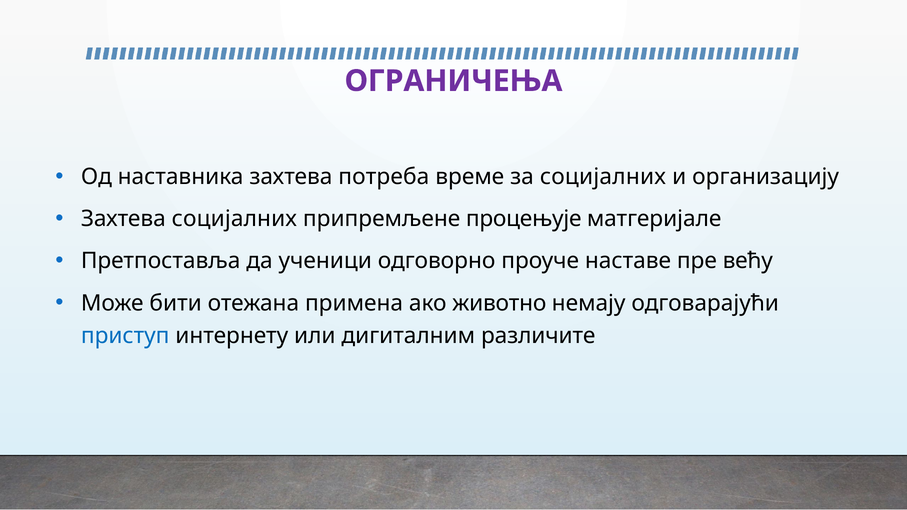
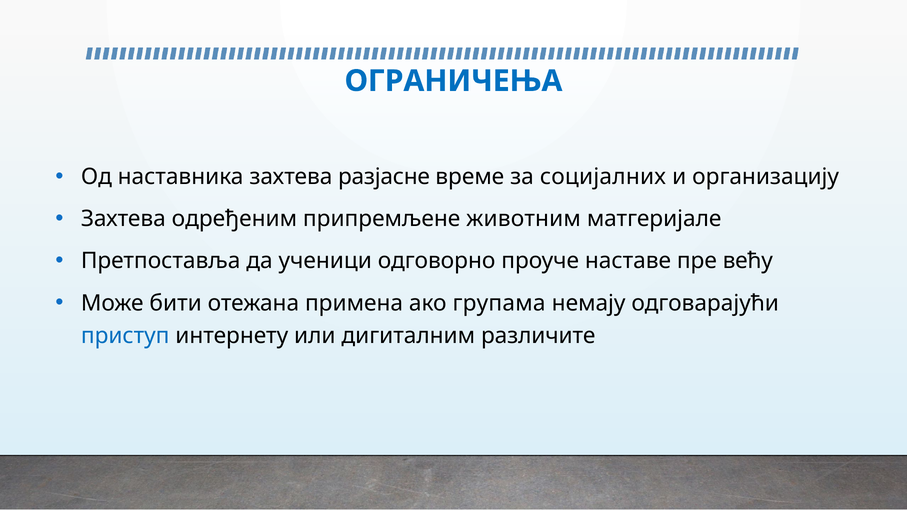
ОГРАНИЧЕЊА colour: purple -> blue
потреба: потреба -> разјасне
Захтева социјалних: социјалних -> одређеним
процењује: процењује -> животним
животно: животно -> групама
